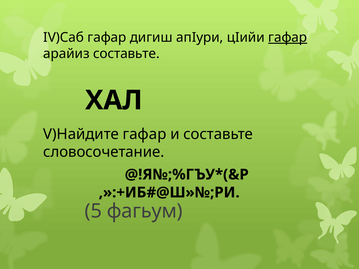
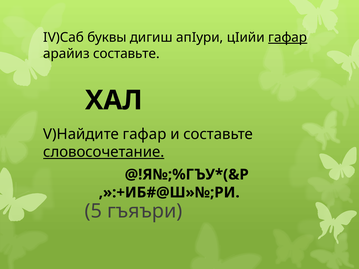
IV)Саб гафар: гафар -> буквы
словосочетание underline: none -> present
фагьум: фагьум -> гъяъри
